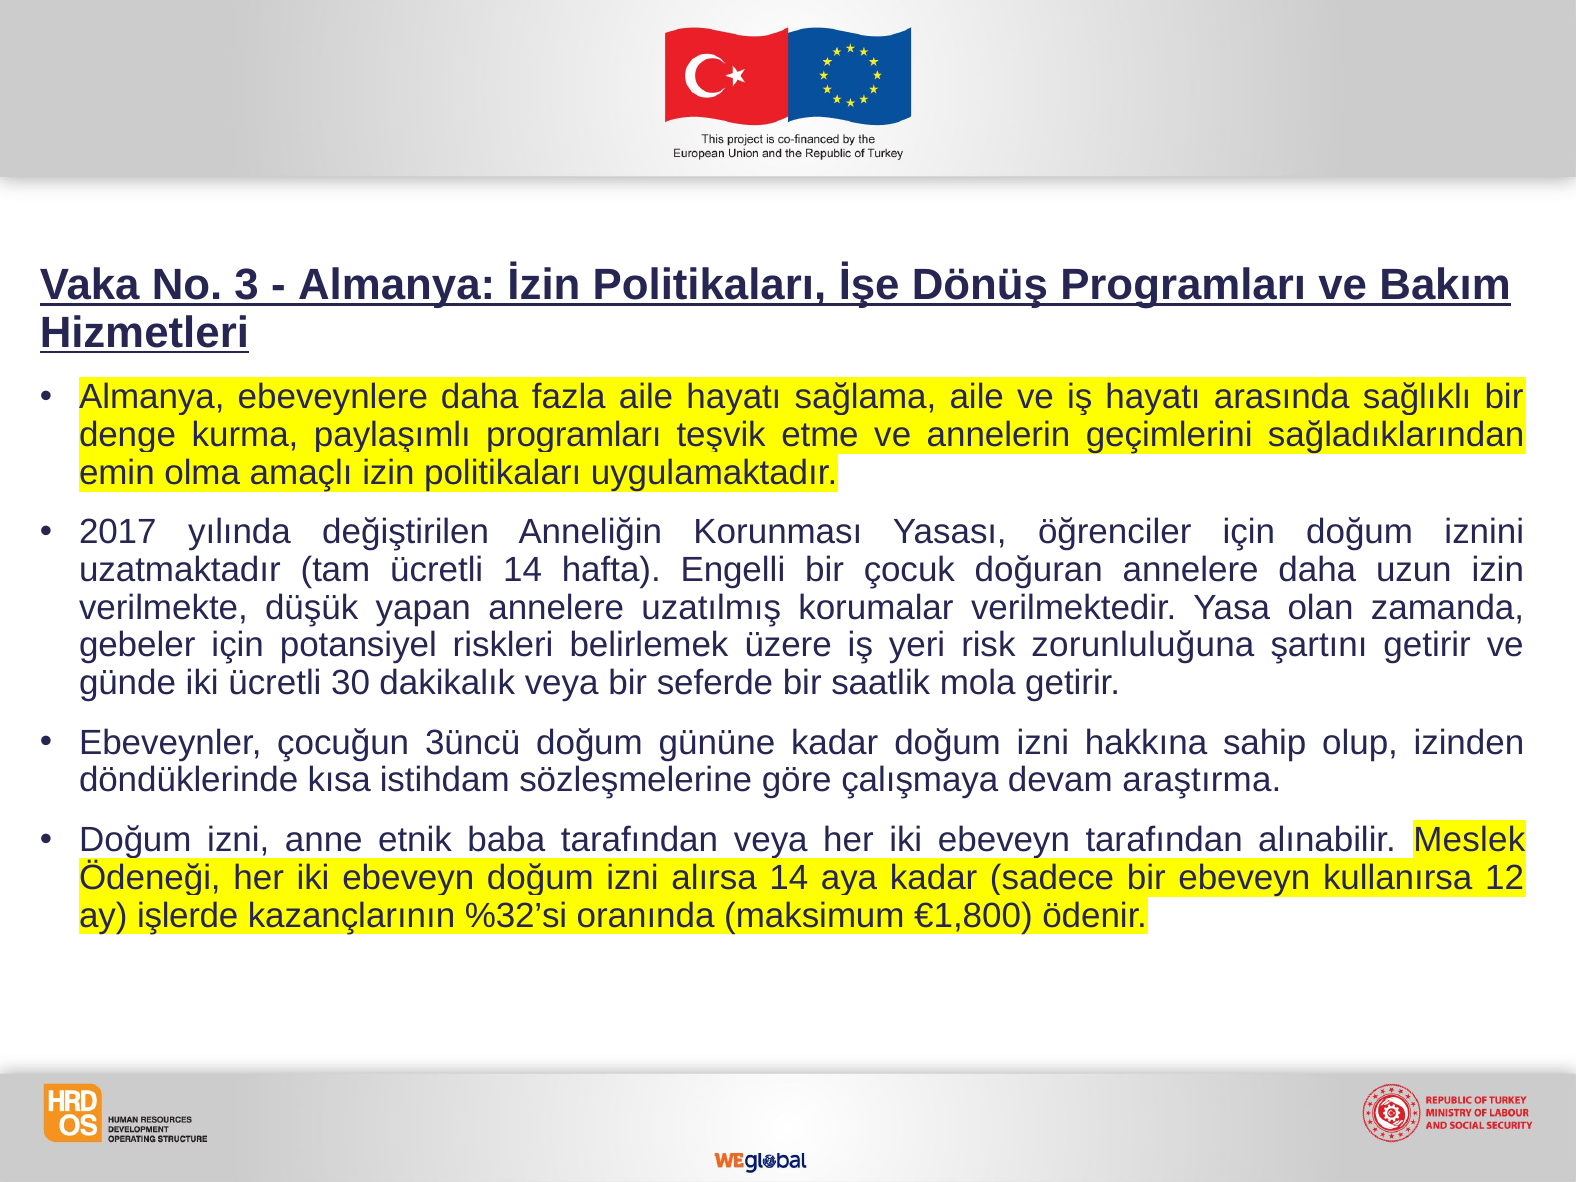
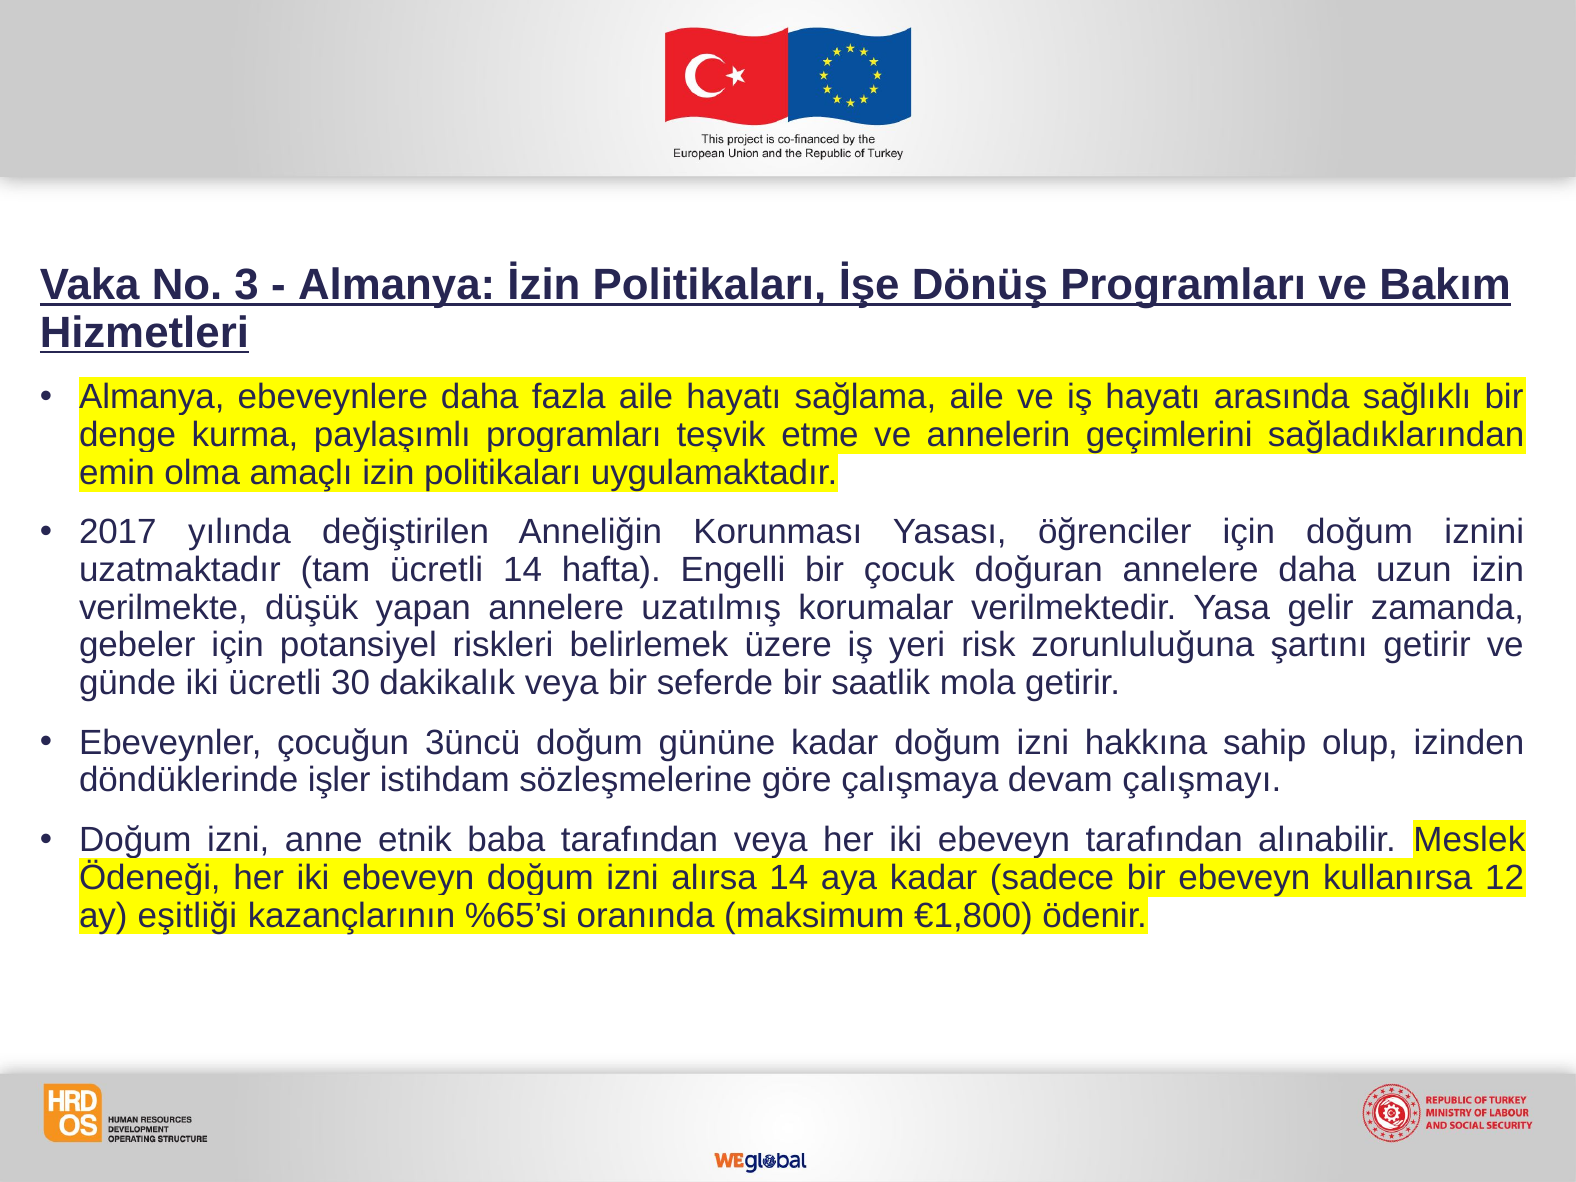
olan: olan -> gelir
kısa: kısa -> işler
araştırma: araştırma -> çalışmayı
işlerde: işlerde -> eşitliği
%32’si: %32’si -> %65’si
